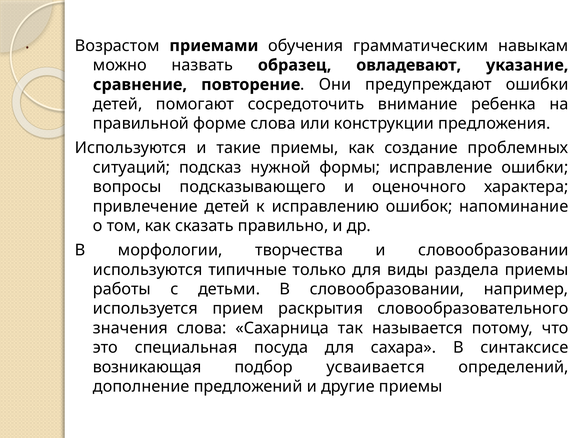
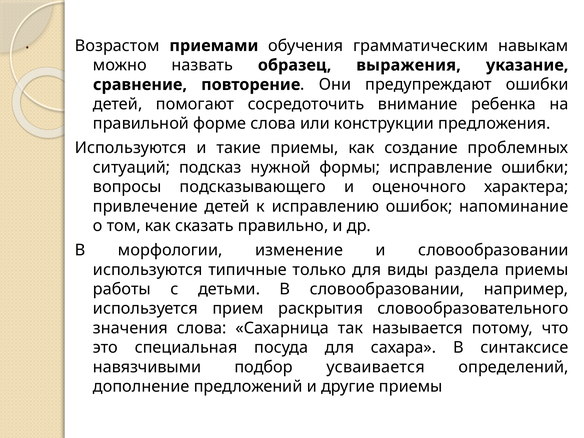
овладевают: овладевают -> выражения
творчества: творчества -> изменение
возникающая: возникающая -> навязчивыми
